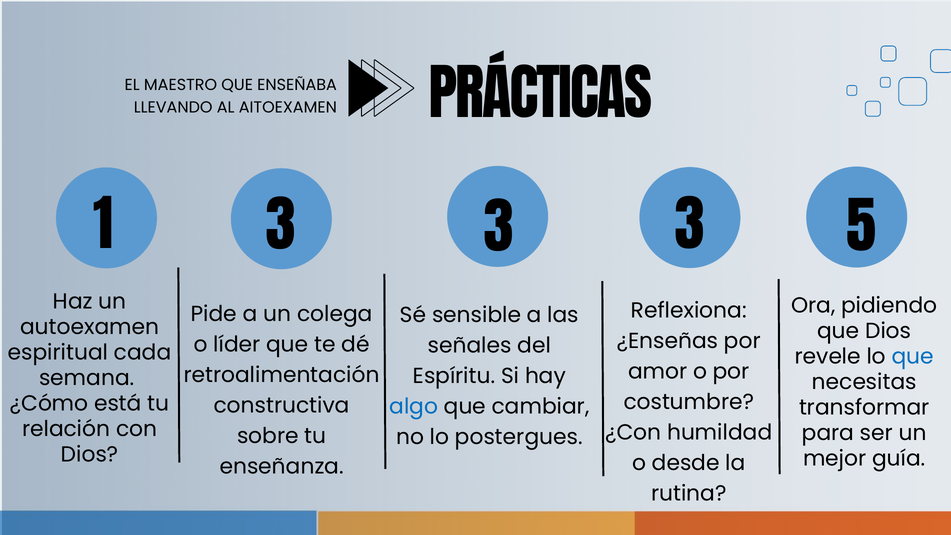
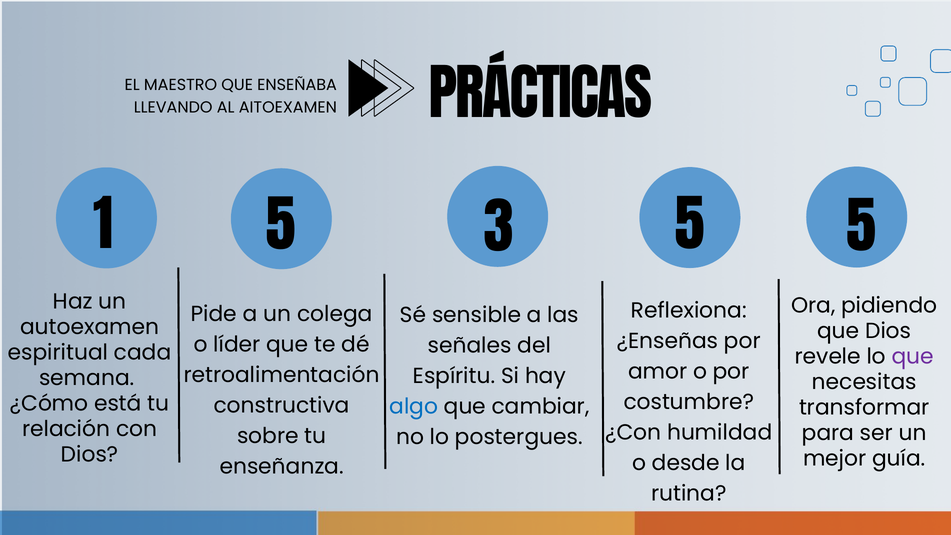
1 3: 3 -> 5
3 at (690, 228): 3 -> 5
que at (913, 357) colour: blue -> purple
